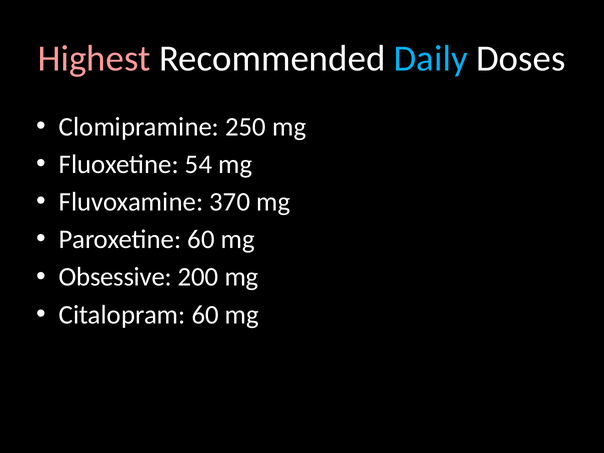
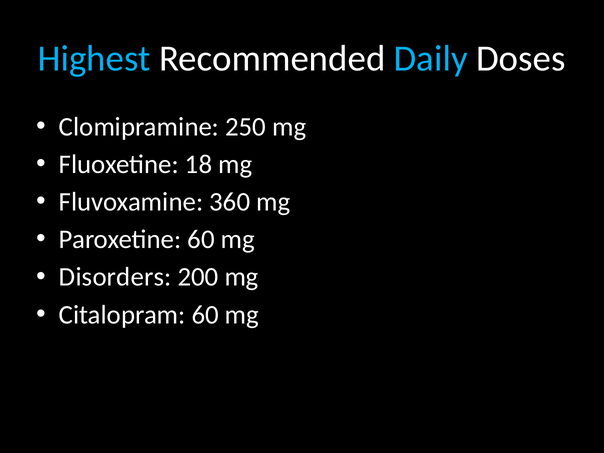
Highest colour: pink -> light blue
54: 54 -> 18
370: 370 -> 360
Obsessive: Obsessive -> Disorders
